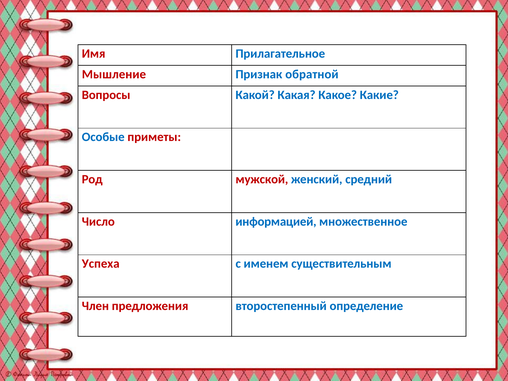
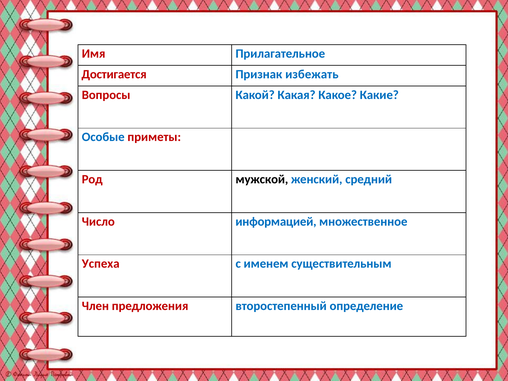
Мышление: Мышление -> Достигается
обратной: обратной -> избежать
мужской colour: red -> black
